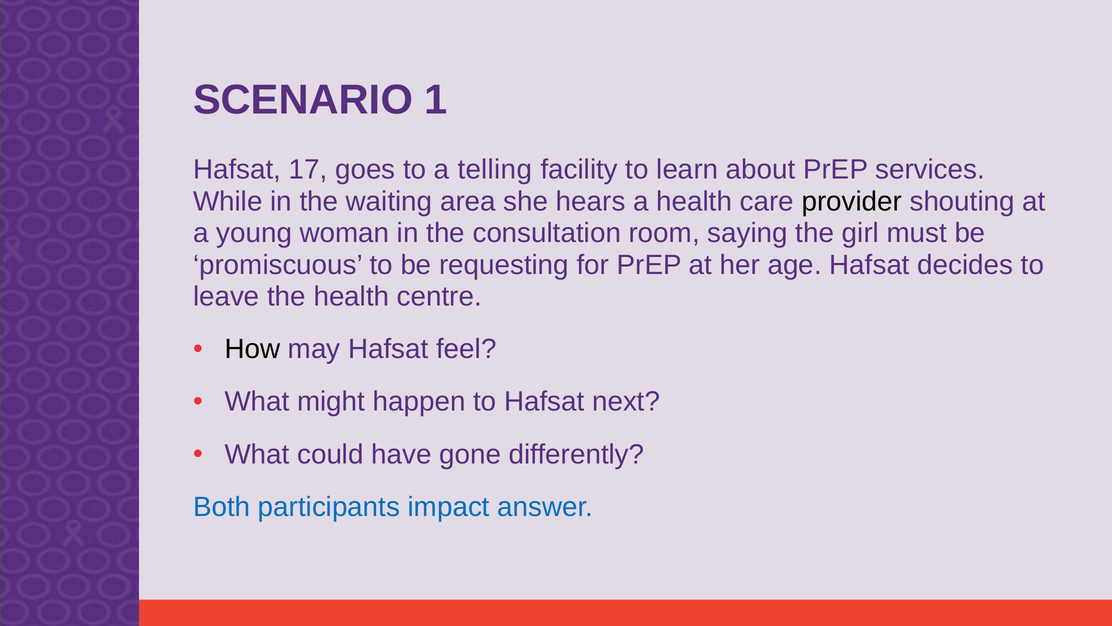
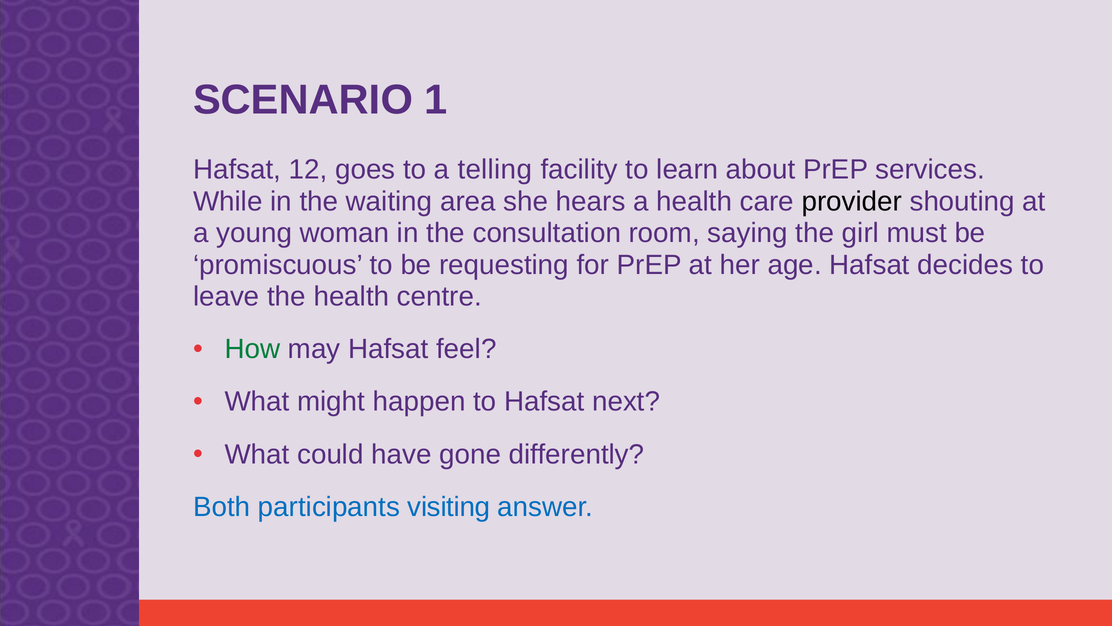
17: 17 -> 12
How colour: black -> green
impact: impact -> visiting
